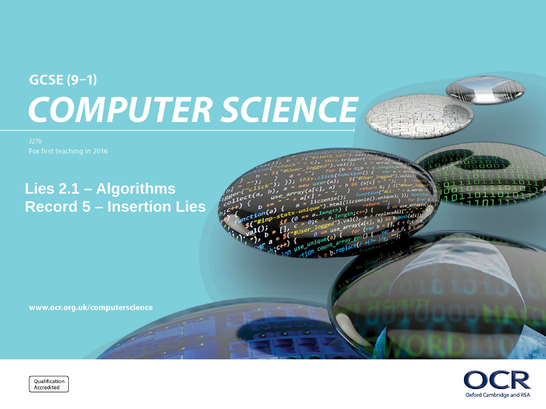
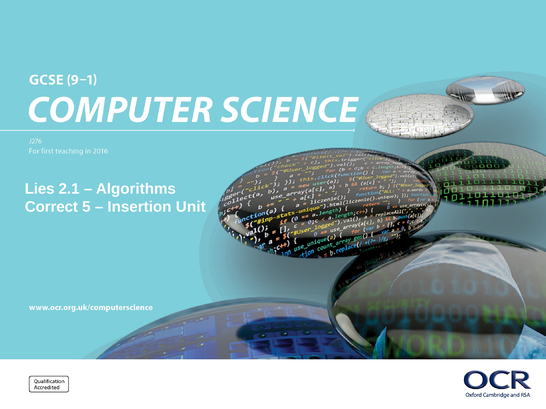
Record: Record -> Correct
Insertion Lies: Lies -> Unit
